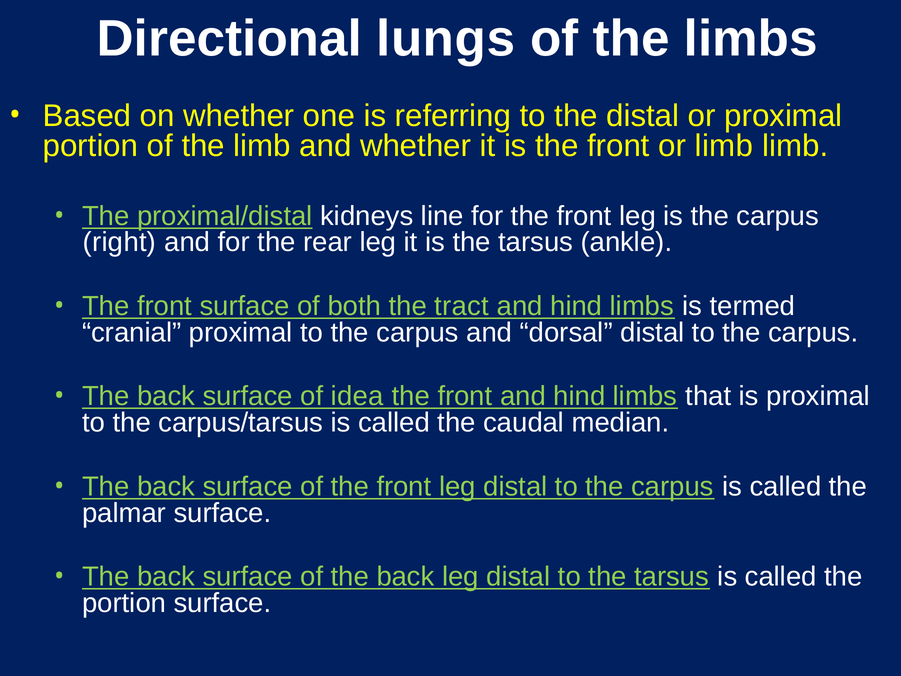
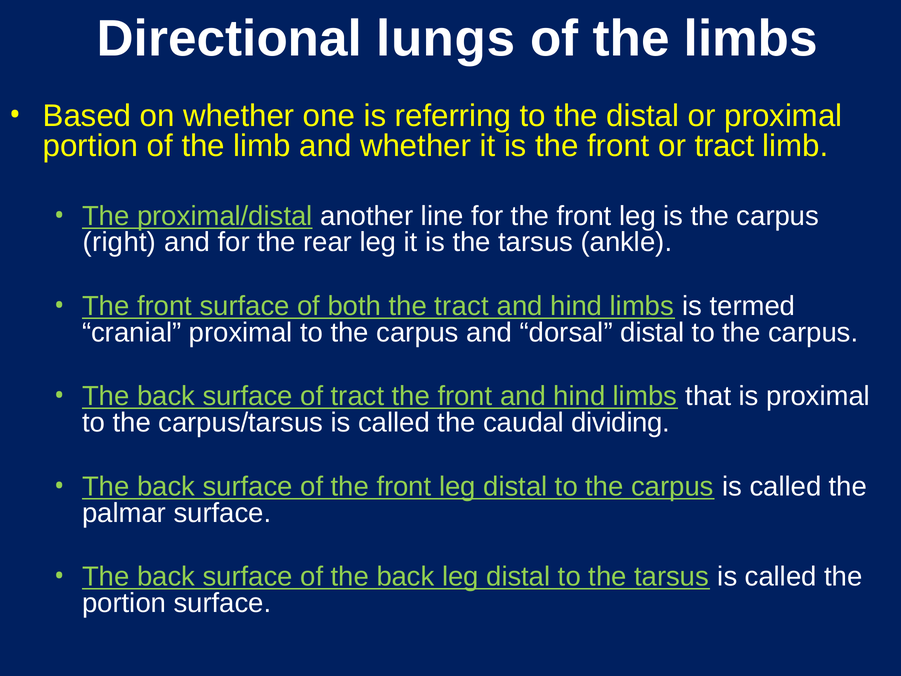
or limb: limb -> tract
kidneys: kidneys -> another
of idea: idea -> tract
median: median -> dividing
